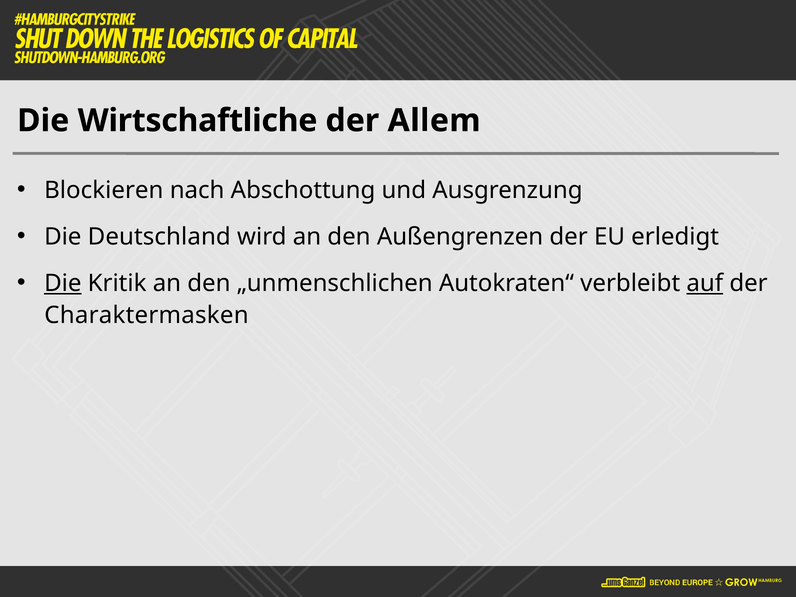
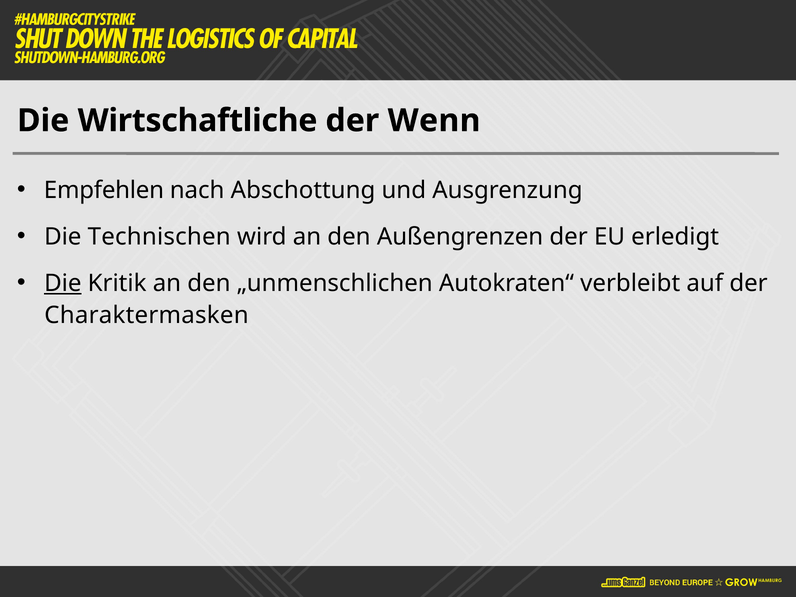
Allem: Allem -> Wenn
Blockieren: Blockieren -> Empfehlen
Deutschland: Deutschland -> Technischen
auf underline: present -> none
